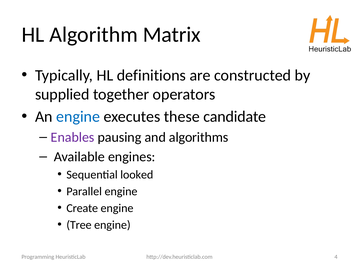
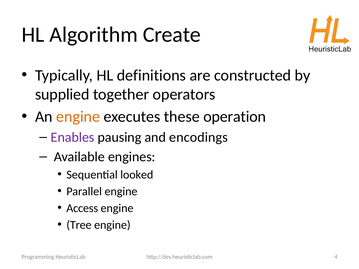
Matrix: Matrix -> Create
engine at (78, 117) colour: blue -> orange
candidate: candidate -> operation
algorithms: algorithms -> encodings
Create: Create -> Access
